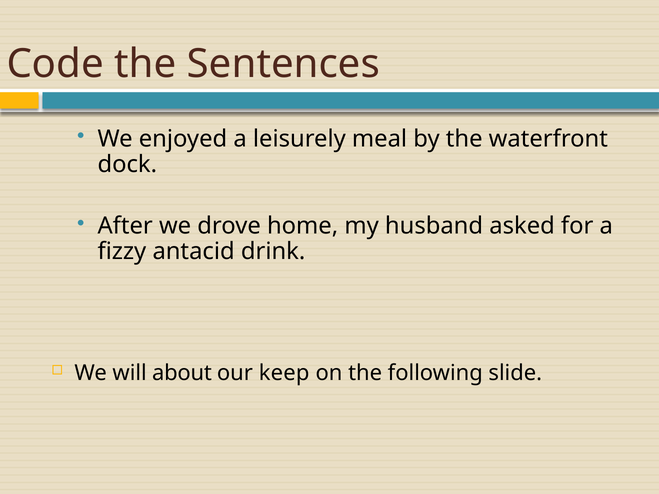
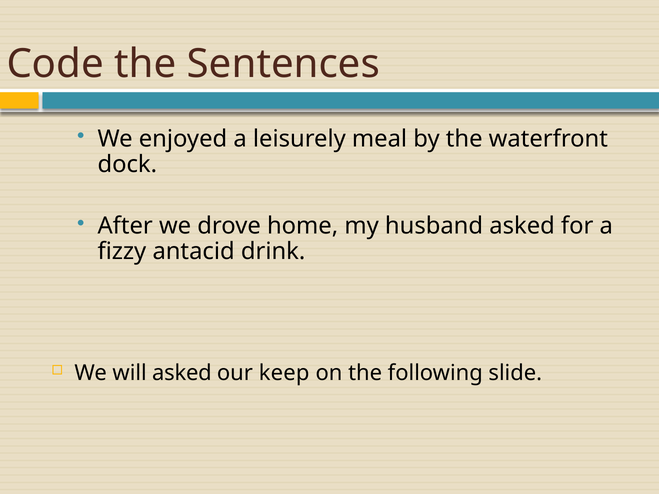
will about: about -> asked
